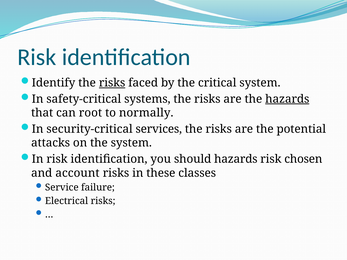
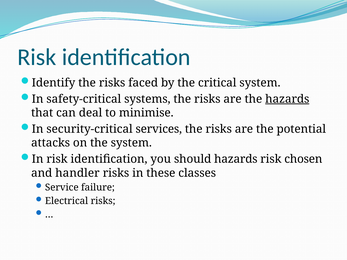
risks at (112, 83) underline: present -> none
root: root -> deal
normally: normally -> minimise
account: account -> handler
